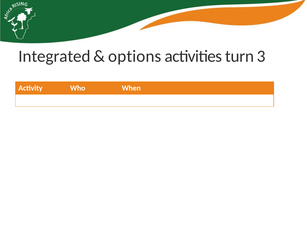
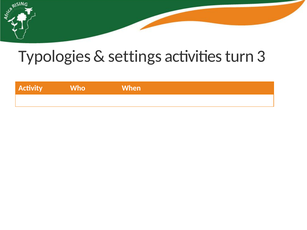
Integrated: Integrated -> Typologies
options: options -> settings
